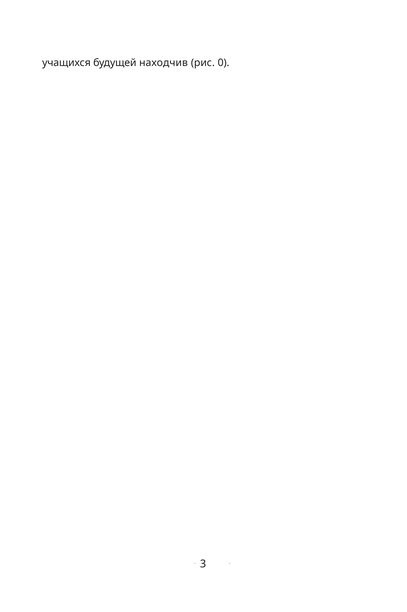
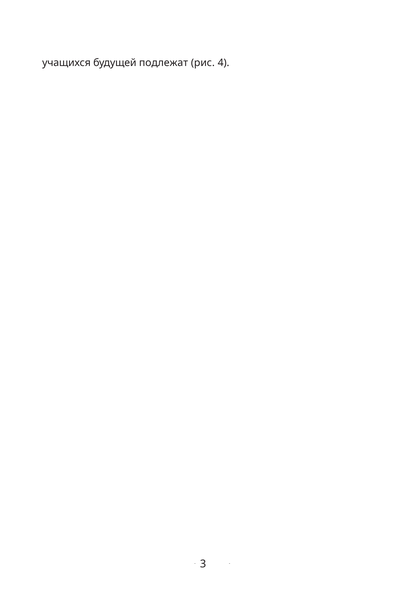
находчив: находчив -> подлежат
0: 0 -> 4
